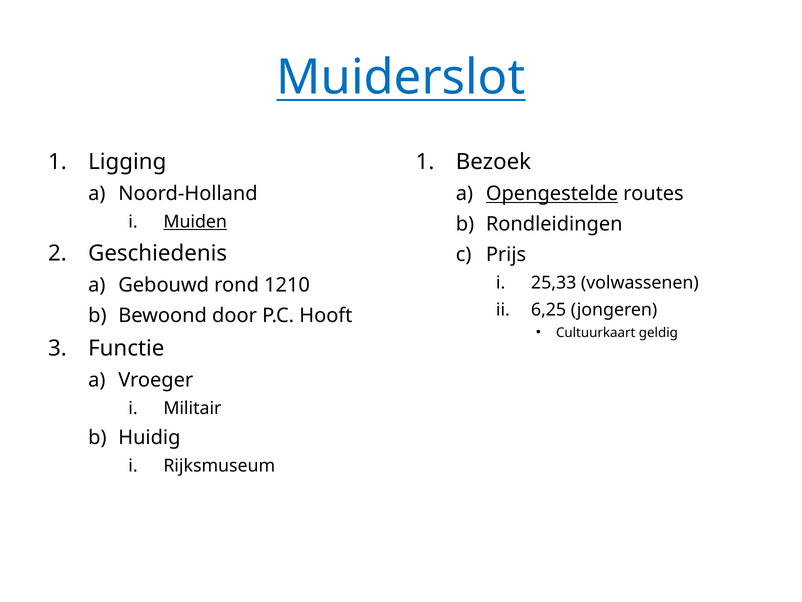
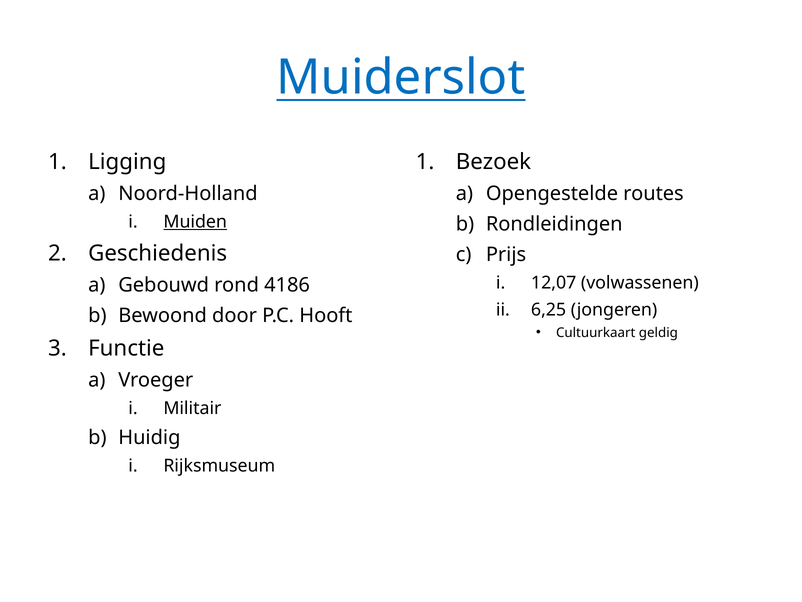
Opengestelde underline: present -> none
25,33: 25,33 -> 12,07
1210: 1210 -> 4186
